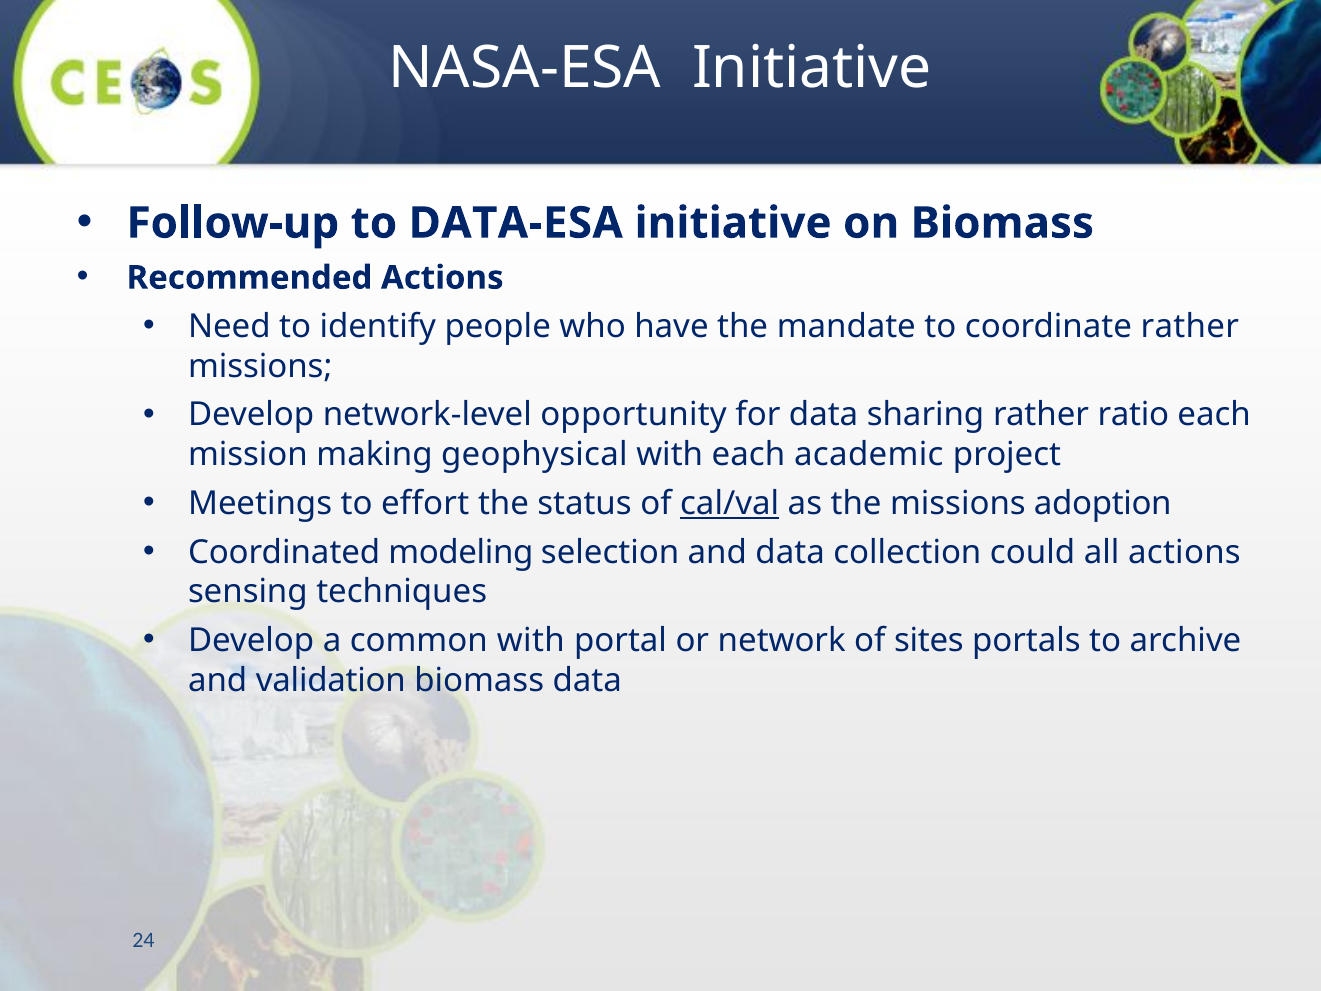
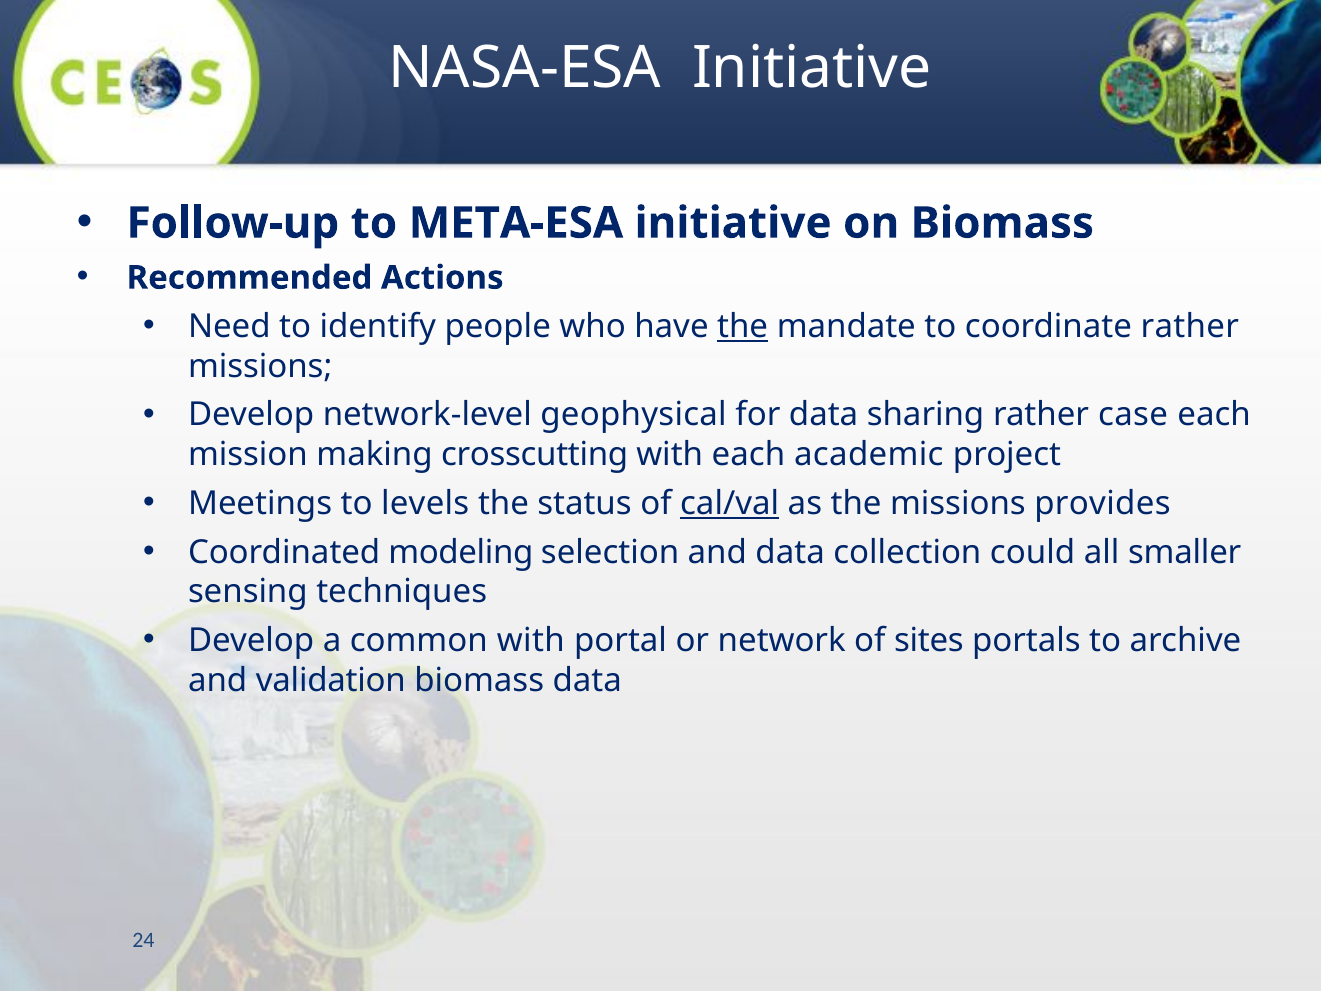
DATA-ESA: DATA-ESA -> META-ESA
the at (743, 327) underline: none -> present
opportunity: opportunity -> geophysical
ratio: ratio -> case
geophysical: geophysical -> crosscutting
effort: effort -> levels
adoption: adoption -> provides
all actions: actions -> smaller
